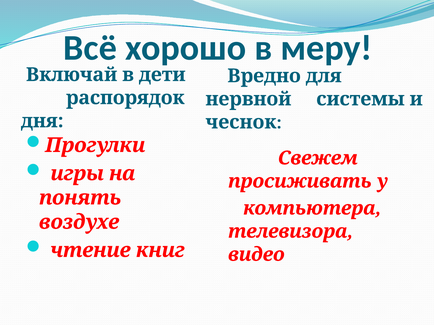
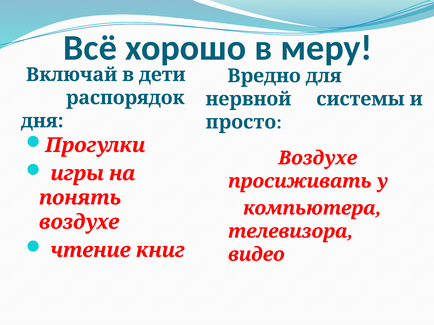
чеснок: чеснок -> просто
Свежем at (318, 158): Свежем -> Воздухе
